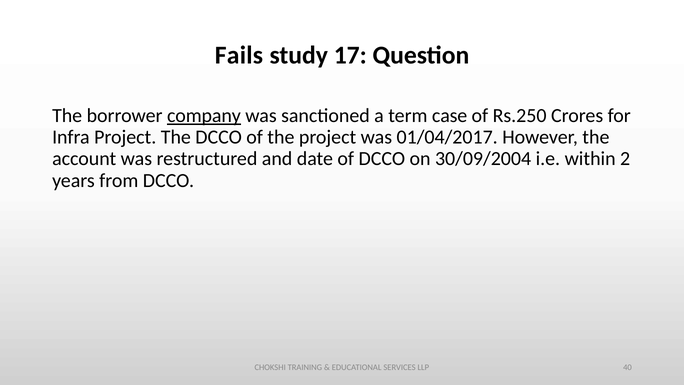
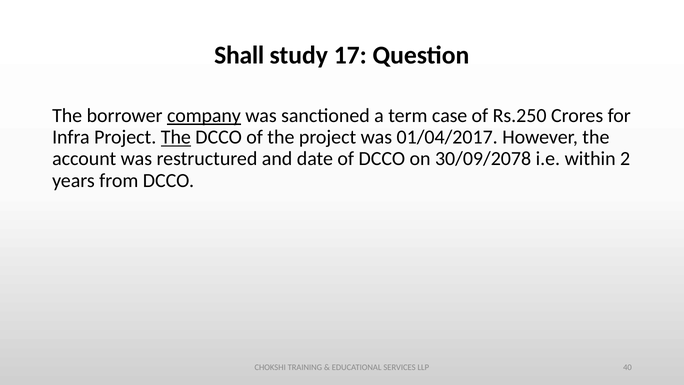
Fails: Fails -> Shall
The at (176, 137) underline: none -> present
30/09/2004: 30/09/2004 -> 30/09/2078
